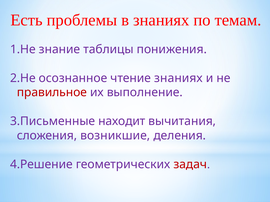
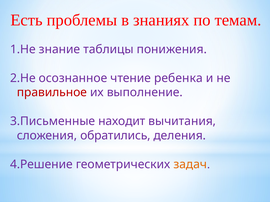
чтение знаниях: знаниях -> ребенка
возникшие: возникшие -> обратились
задач colour: red -> orange
